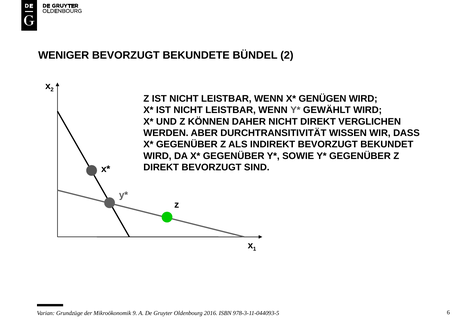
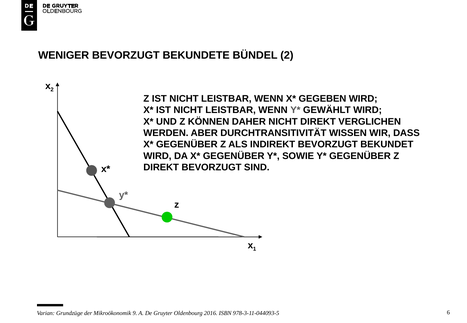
GENÜGEN: GENÜGEN -> GEGEBEN
